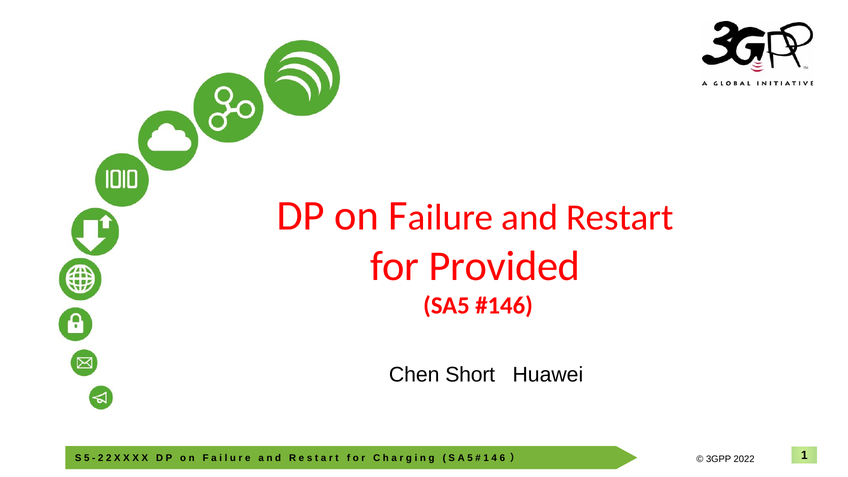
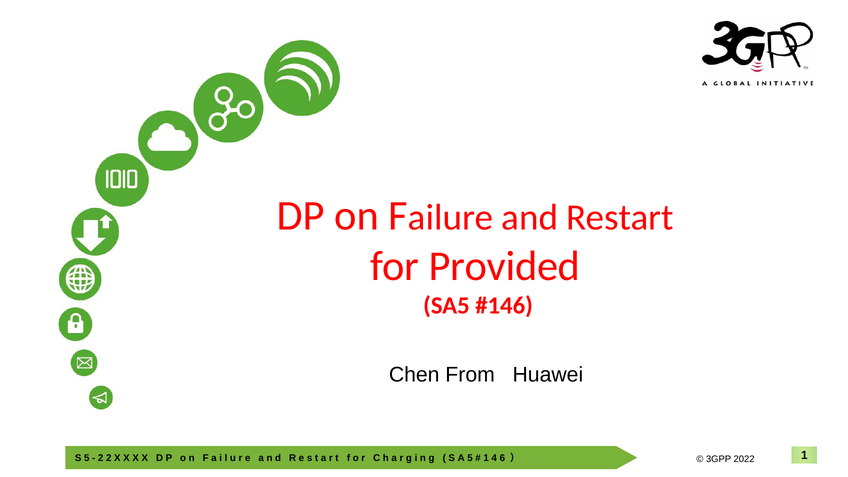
Short: Short -> From
